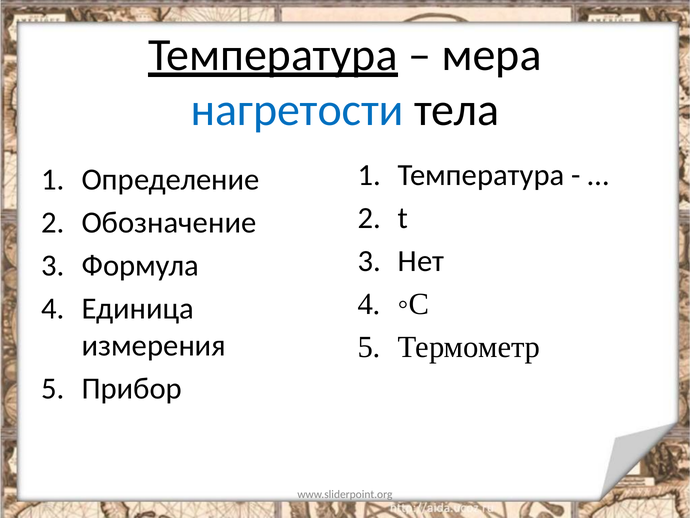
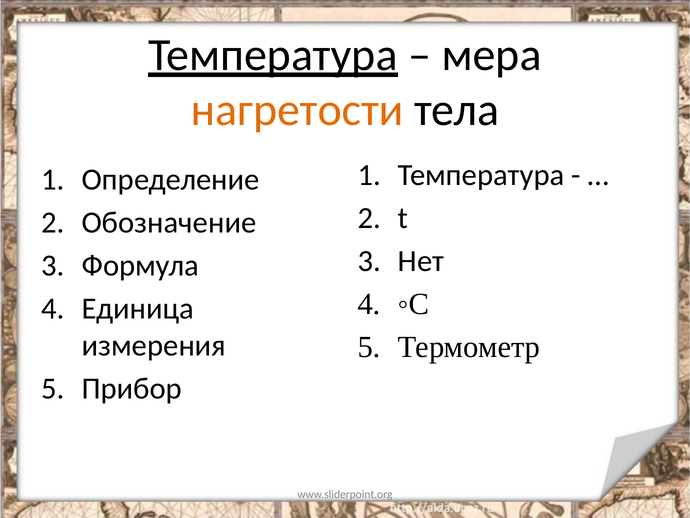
нагретости colour: blue -> orange
